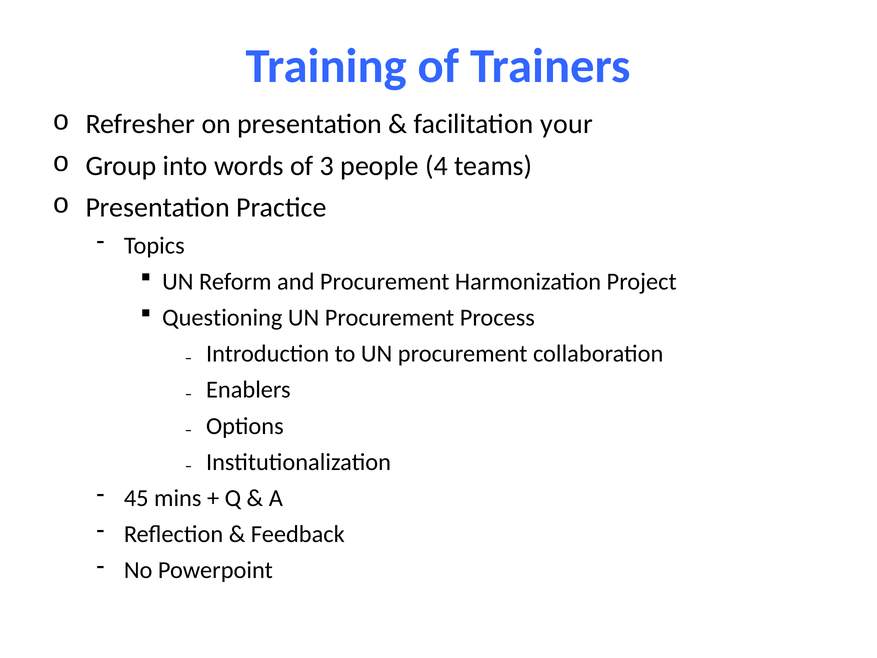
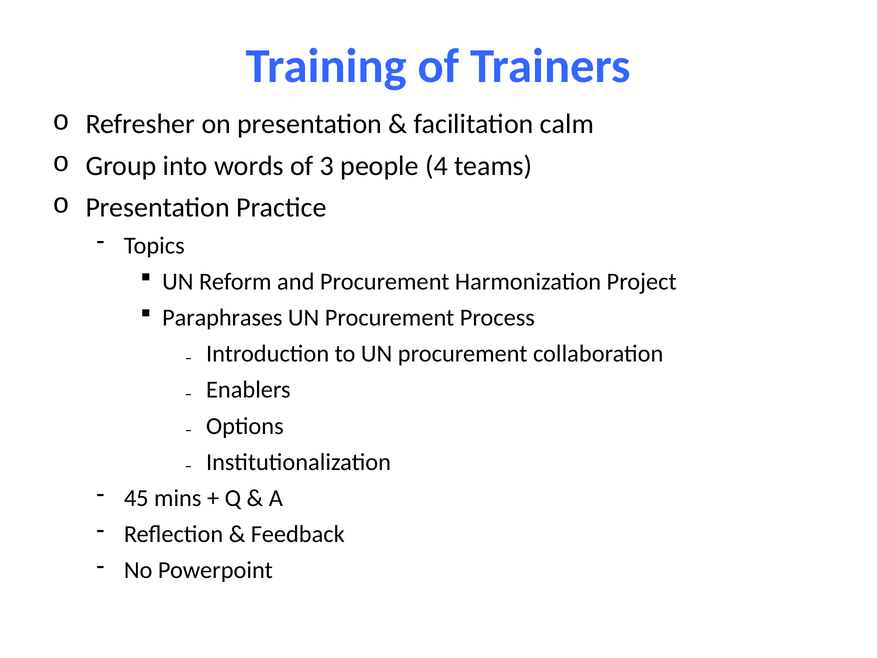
your: your -> calm
Questioning: Questioning -> Paraphrases
